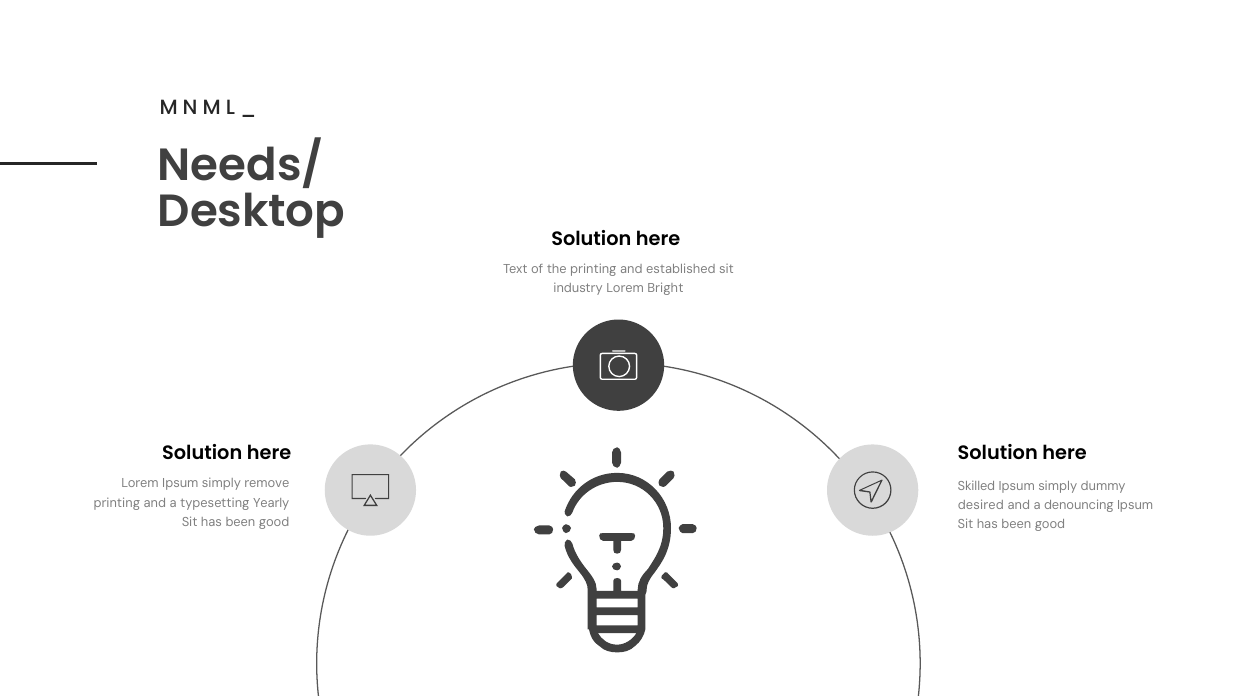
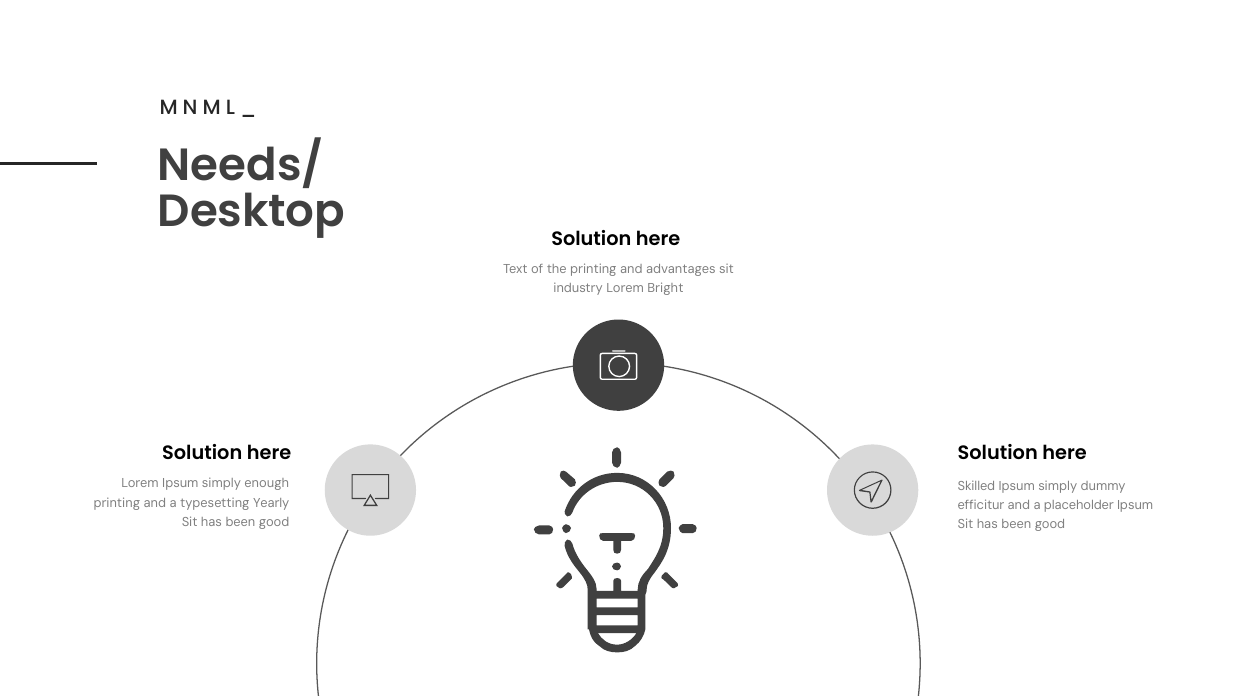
established: established -> advantages
remove: remove -> enough
desired: desired -> efficitur
denouncing: denouncing -> placeholder
